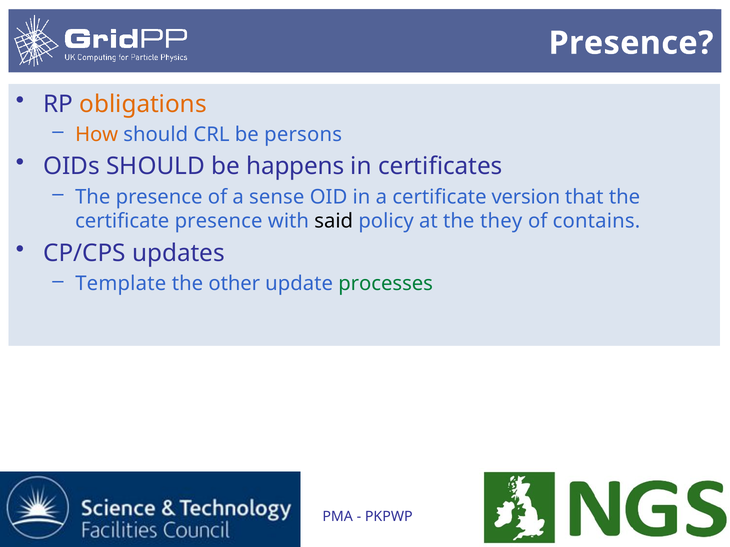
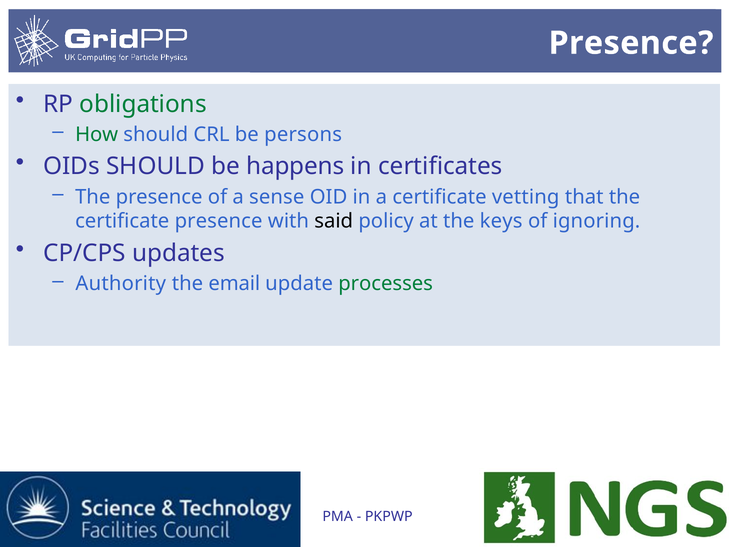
obligations colour: orange -> green
How colour: orange -> green
version: version -> vetting
they: they -> keys
contains: contains -> ignoring
Template: Template -> Authority
other: other -> email
